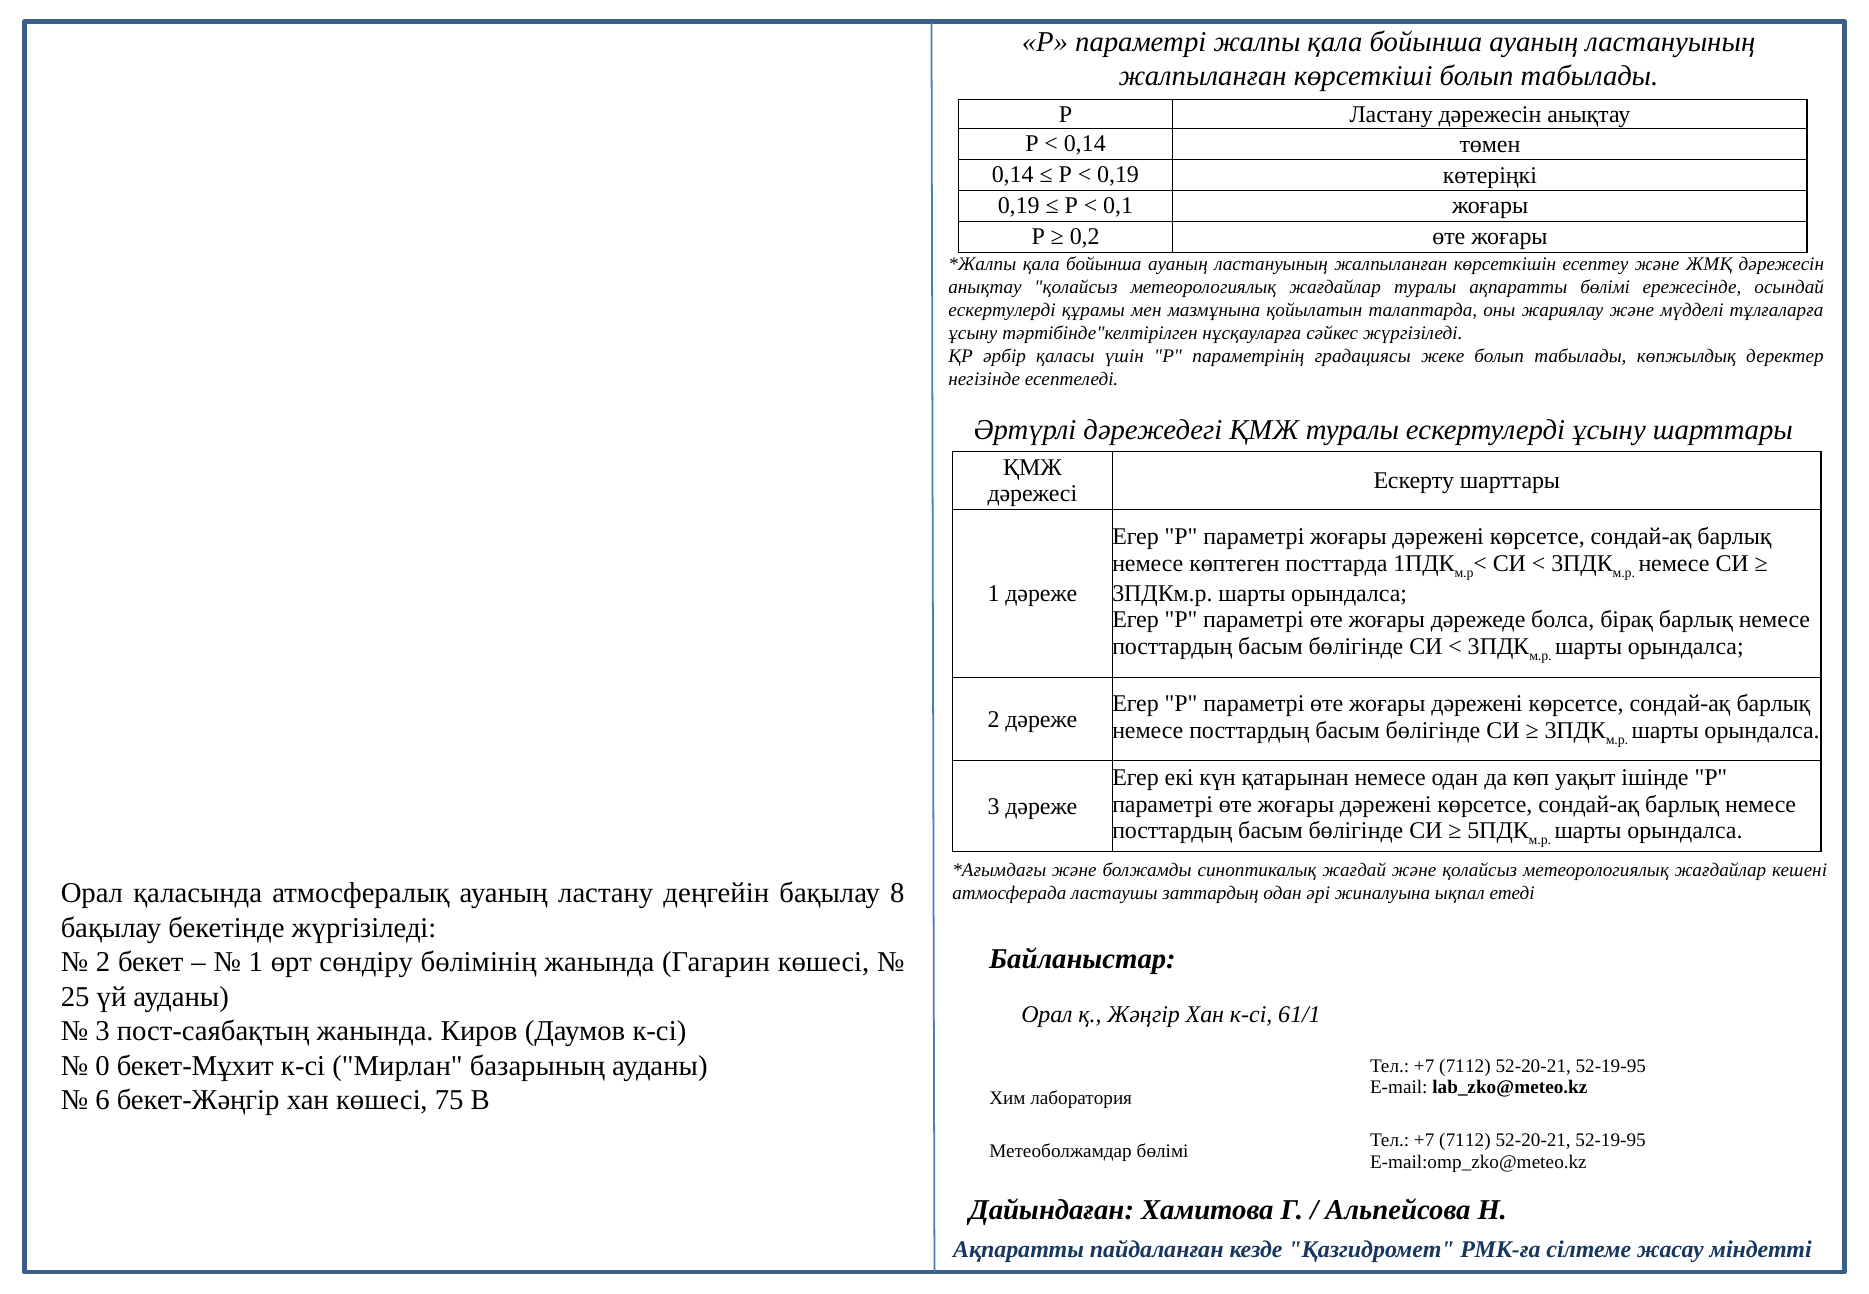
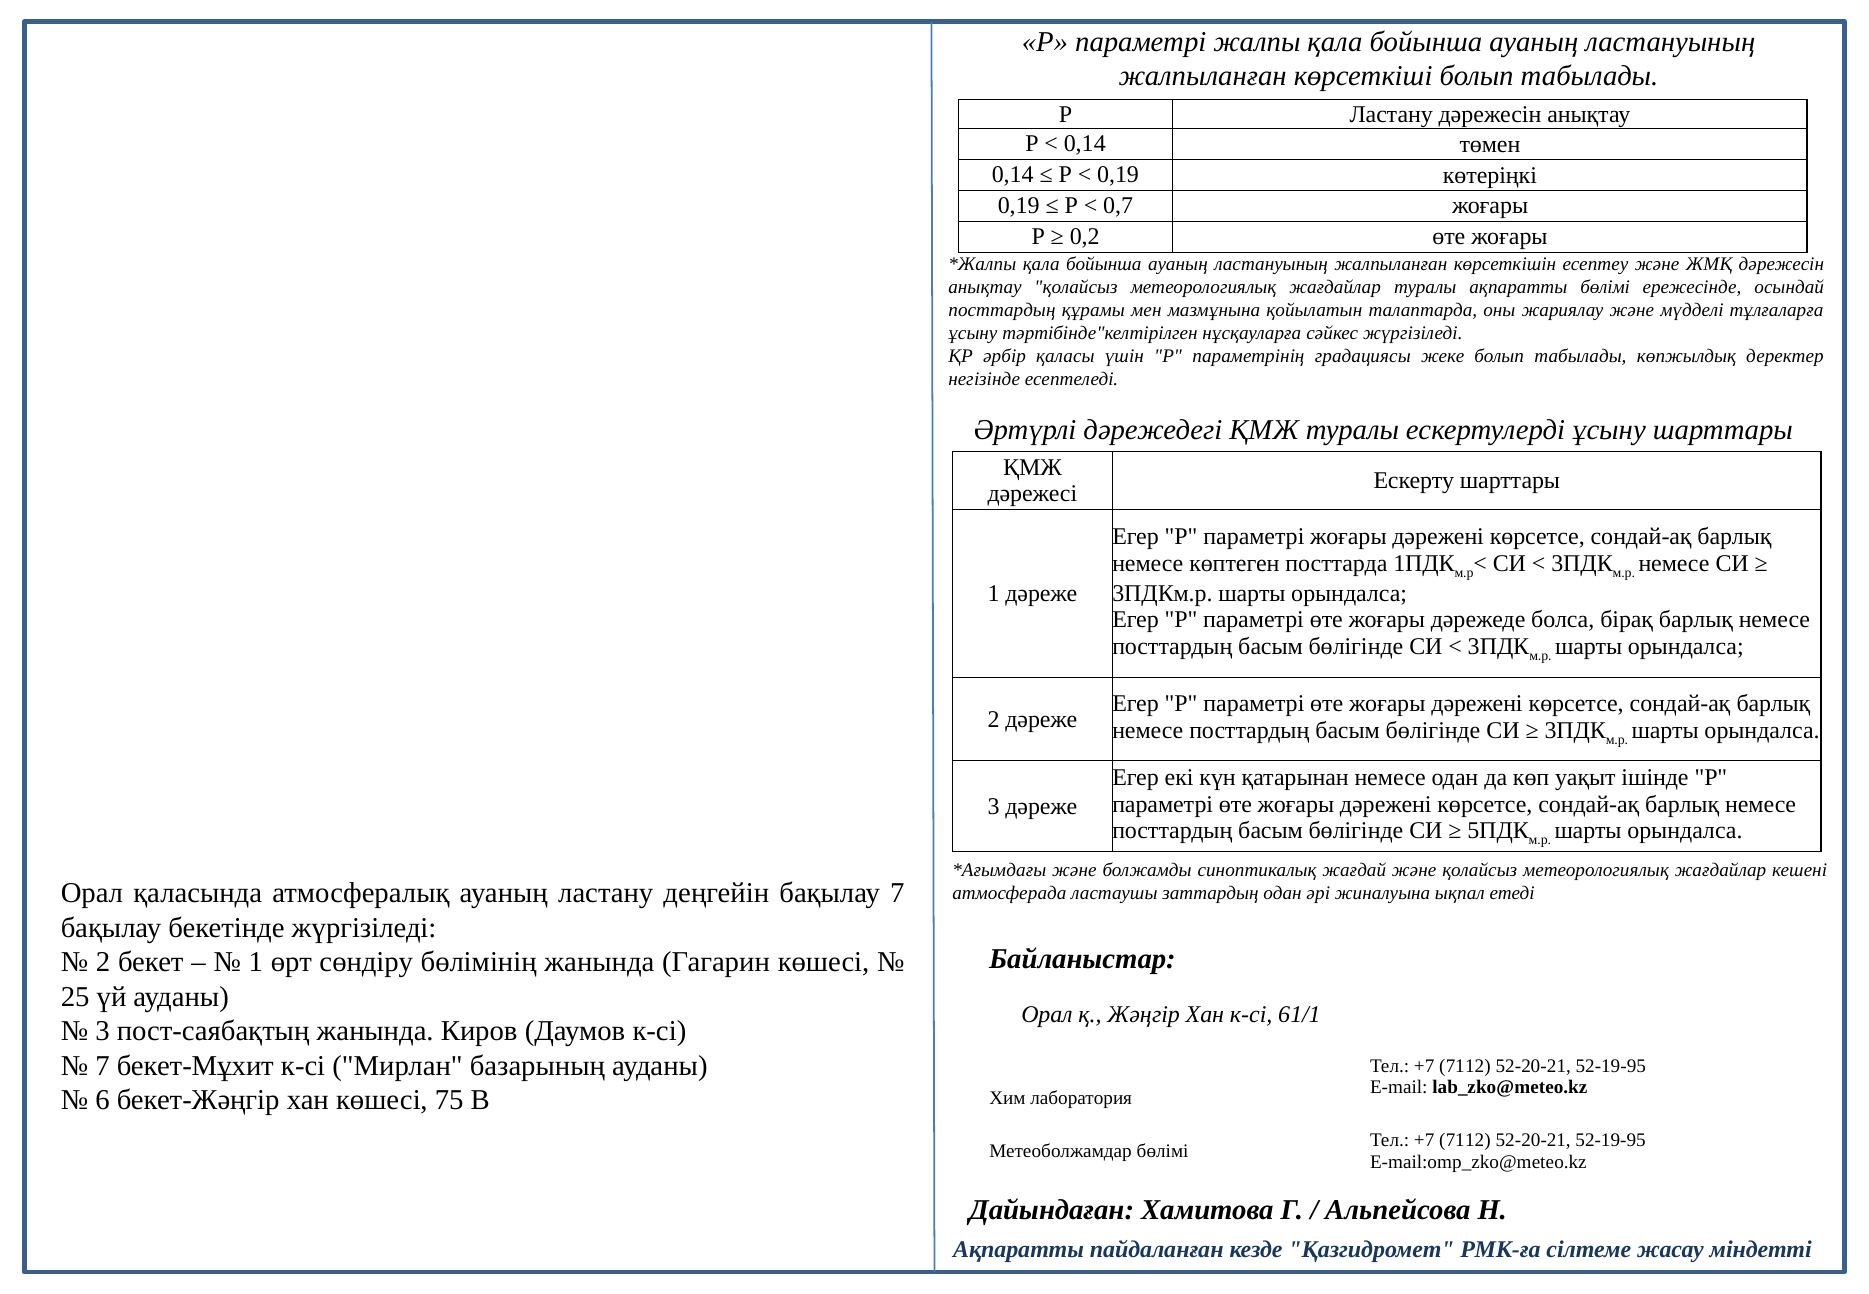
0,1: 0,1 -> 0,7
ескертулерді at (1002, 310): ескертулерді -> посттардың
бақылау 8: 8 -> 7
0 at (102, 1066): 0 -> 7
